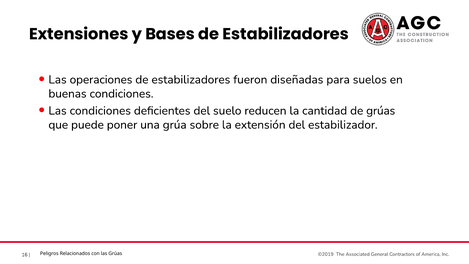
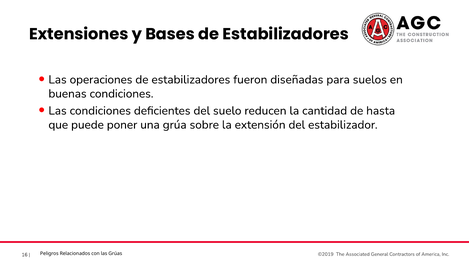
de grúas: grúas -> hasta
